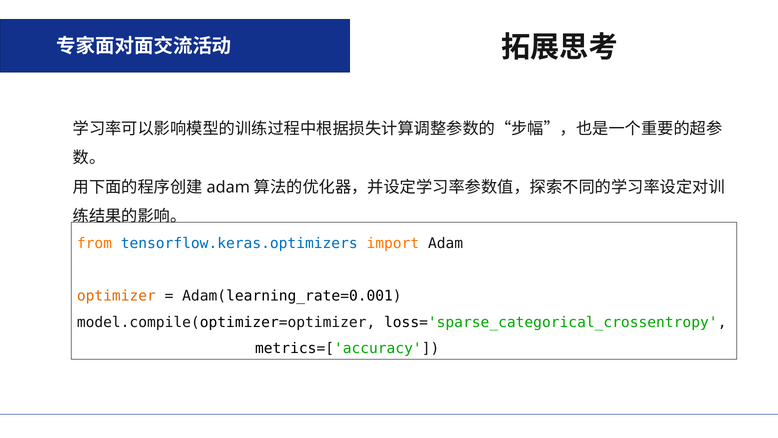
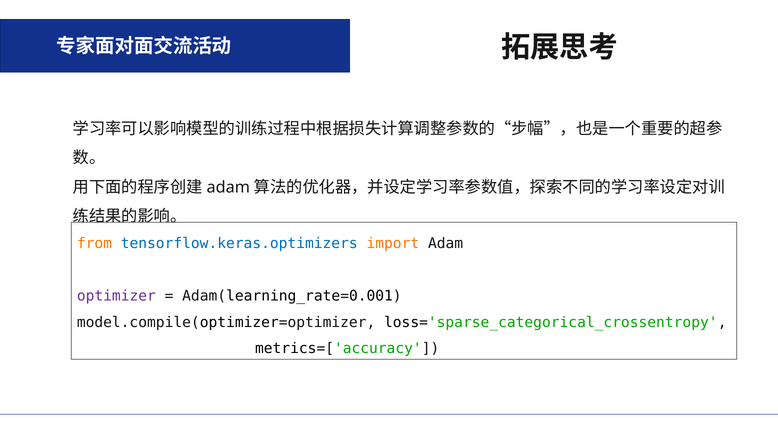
optimizer colour: orange -> purple
